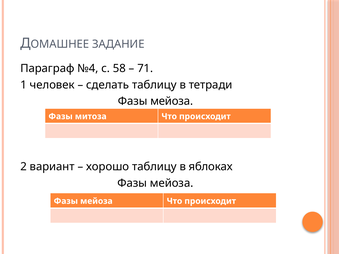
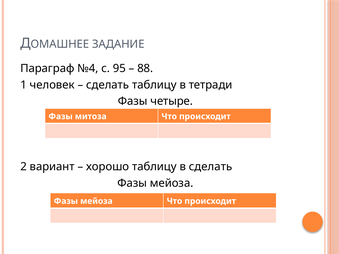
58: 58 -> 95
71: 71 -> 88
мейоза at (172, 101): мейоза -> четыре
в яблоках: яблоках -> сделать
